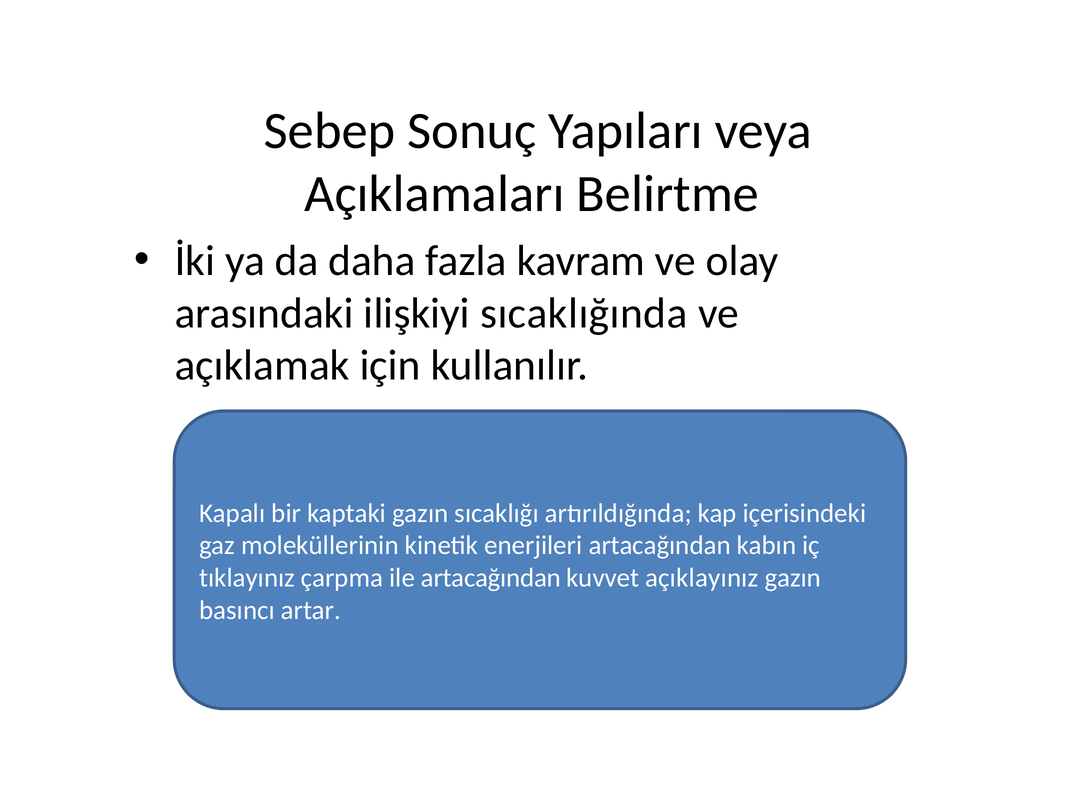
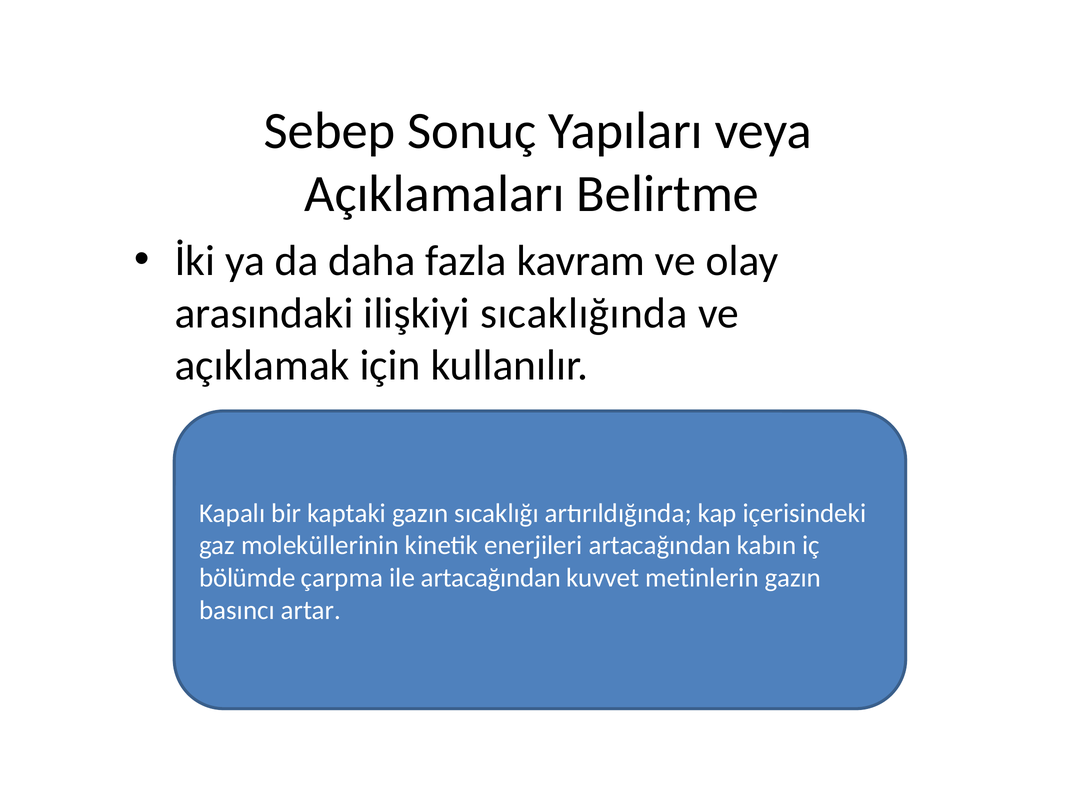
tıklayınız: tıklayınız -> bölümde
açıklayınız: açıklayınız -> metinlerin
